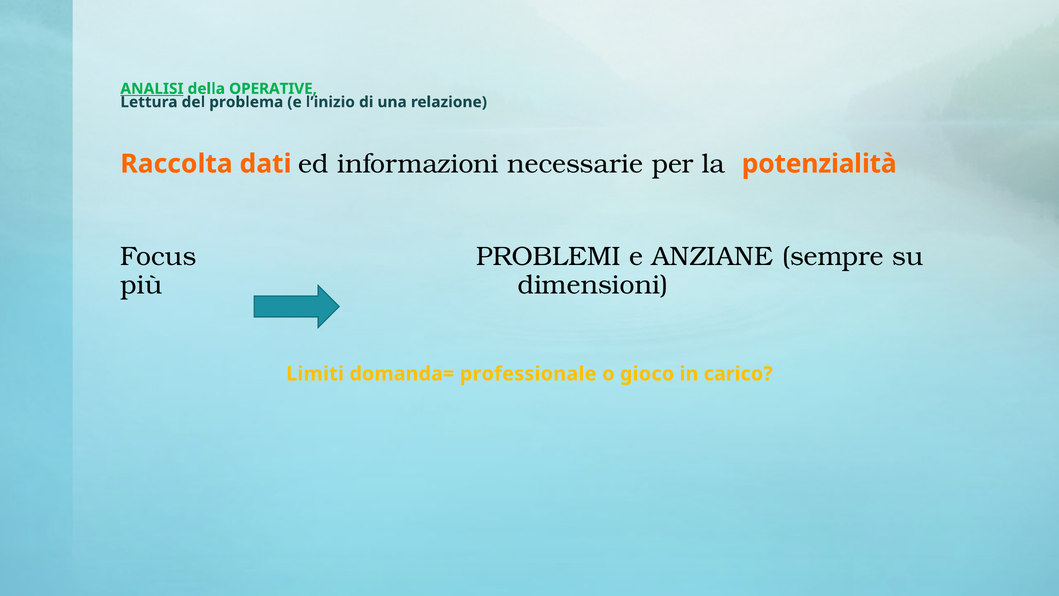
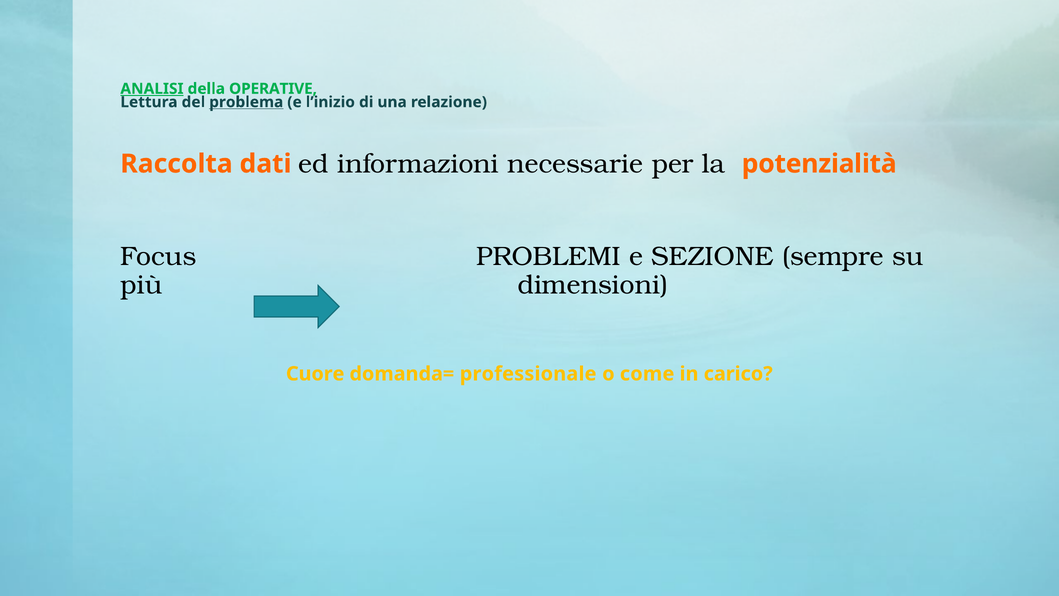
problema underline: none -> present
ANZIANE: ANZIANE -> SEZIONE
Limiti: Limiti -> Cuore
gioco: gioco -> come
